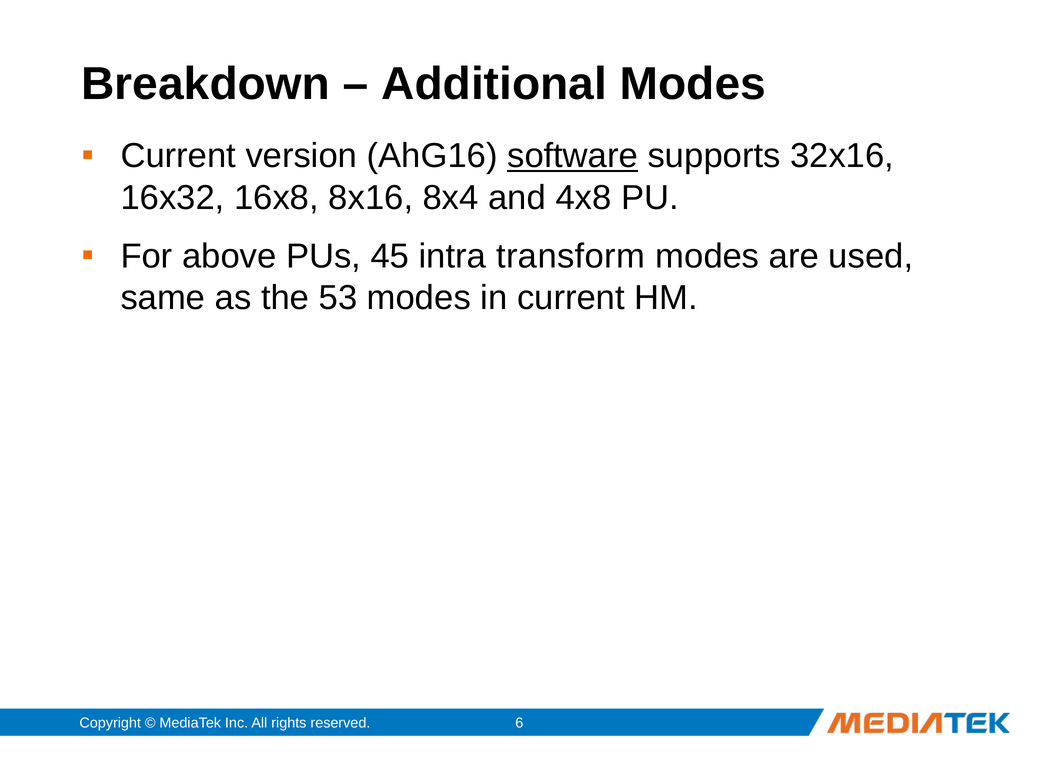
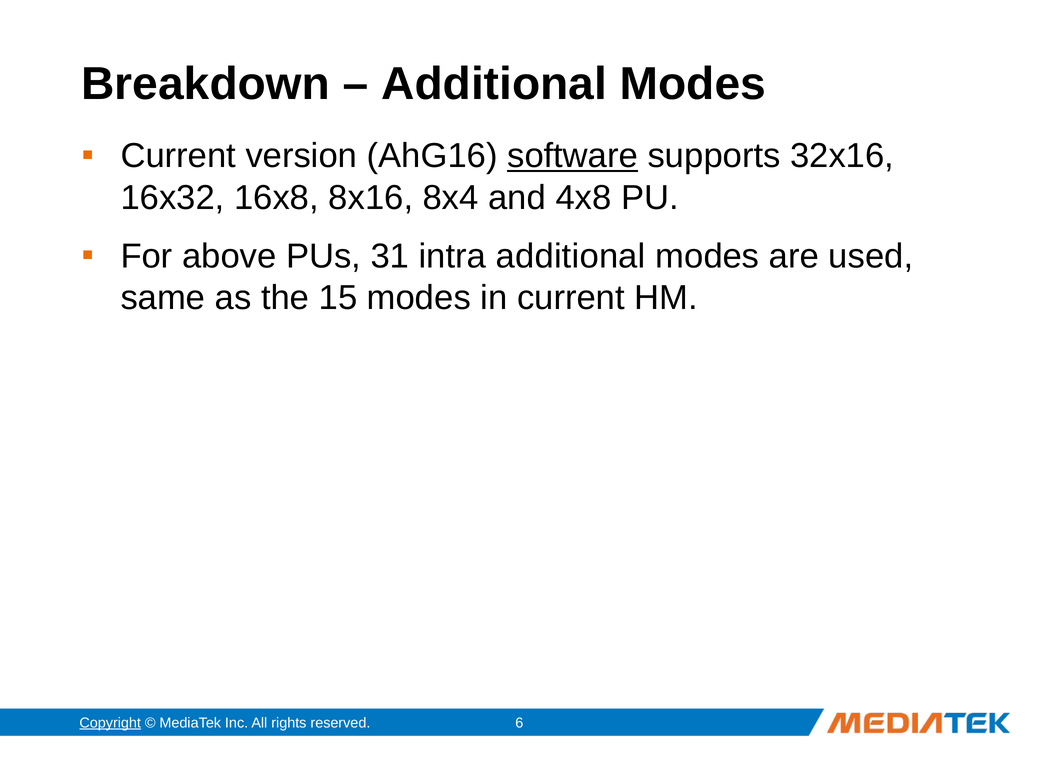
45: 45 -> 31
intra transform: transform -> additional
53: 53 -> 15
Copyright underline: none -> present
